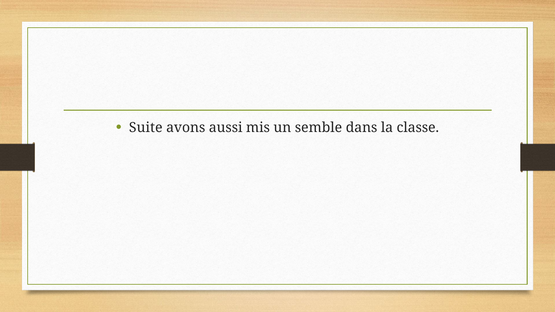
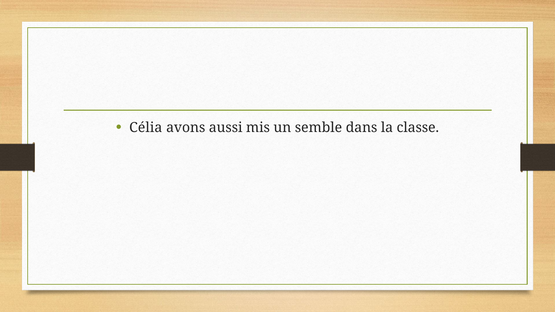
Suite: Suite -> Célia
